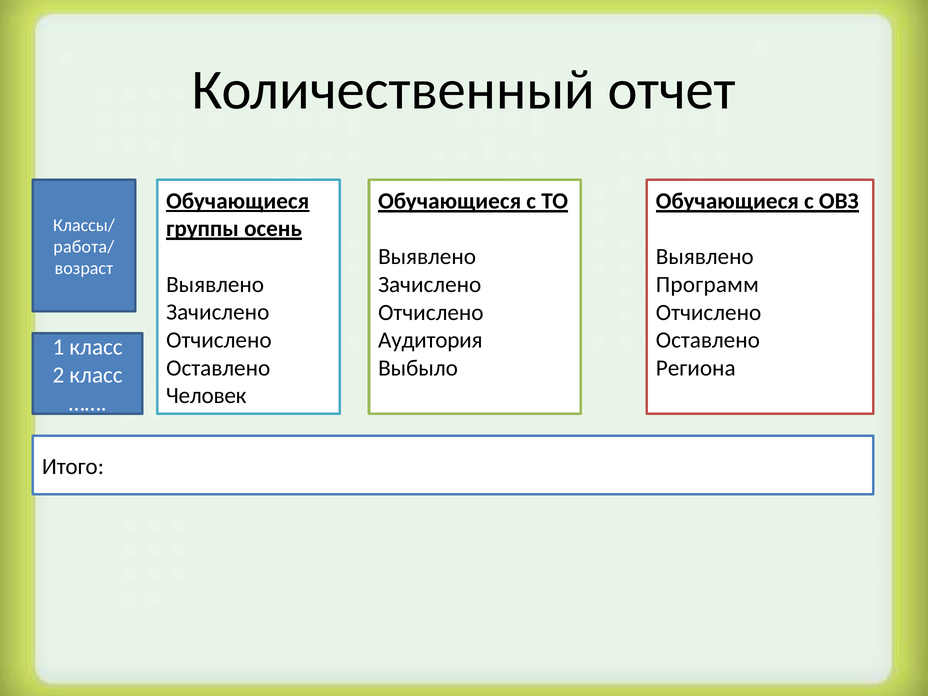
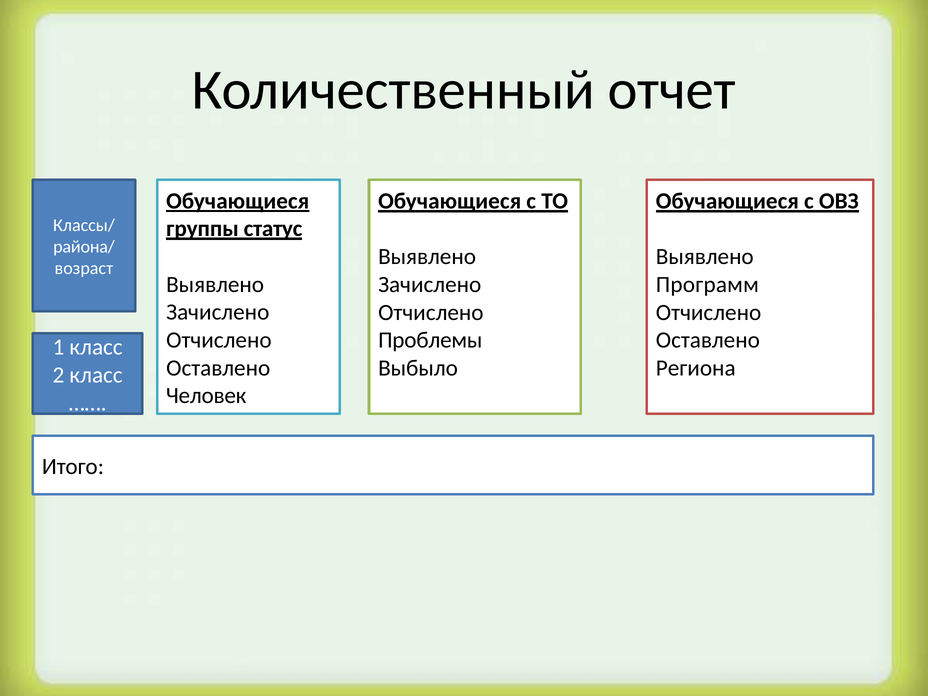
осень: осень -> статус
работа/: работа/ -> района/
Аудитория: Аудитория -> Проблемы
